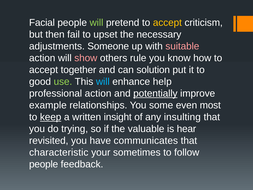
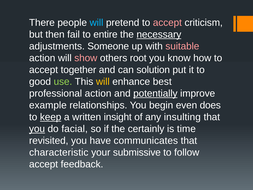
Facial: Facial -> There
will at (96, 23) colour: light green -> light blue
accept at (167, 23) colour: yellow -> pink
upset: upset -> entire
necessary underline: none -> present
rule: rule -> root
will at (103, 82) colour: light blue -> yellow
help: help -> best
some: some -> begin
most: most -> does
you at (37, 129) underline: none -> present
trying: trying -> facial
valuable: valuable -> certainly
hear: hear -> time
sometimes: sometimes -> submissive
people at (44, 164): people -> accept
